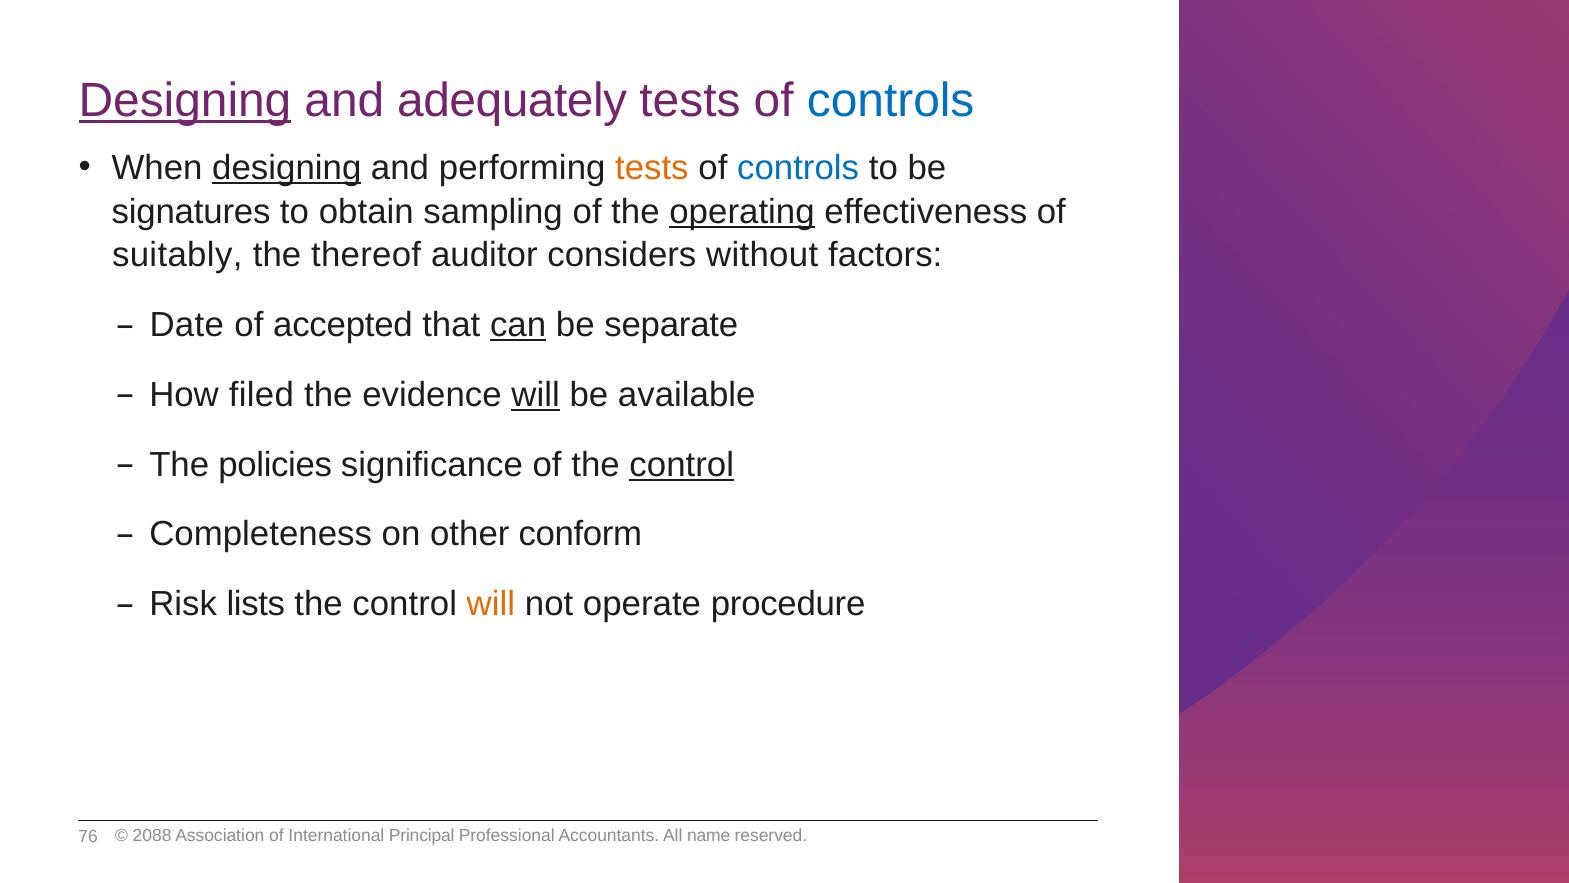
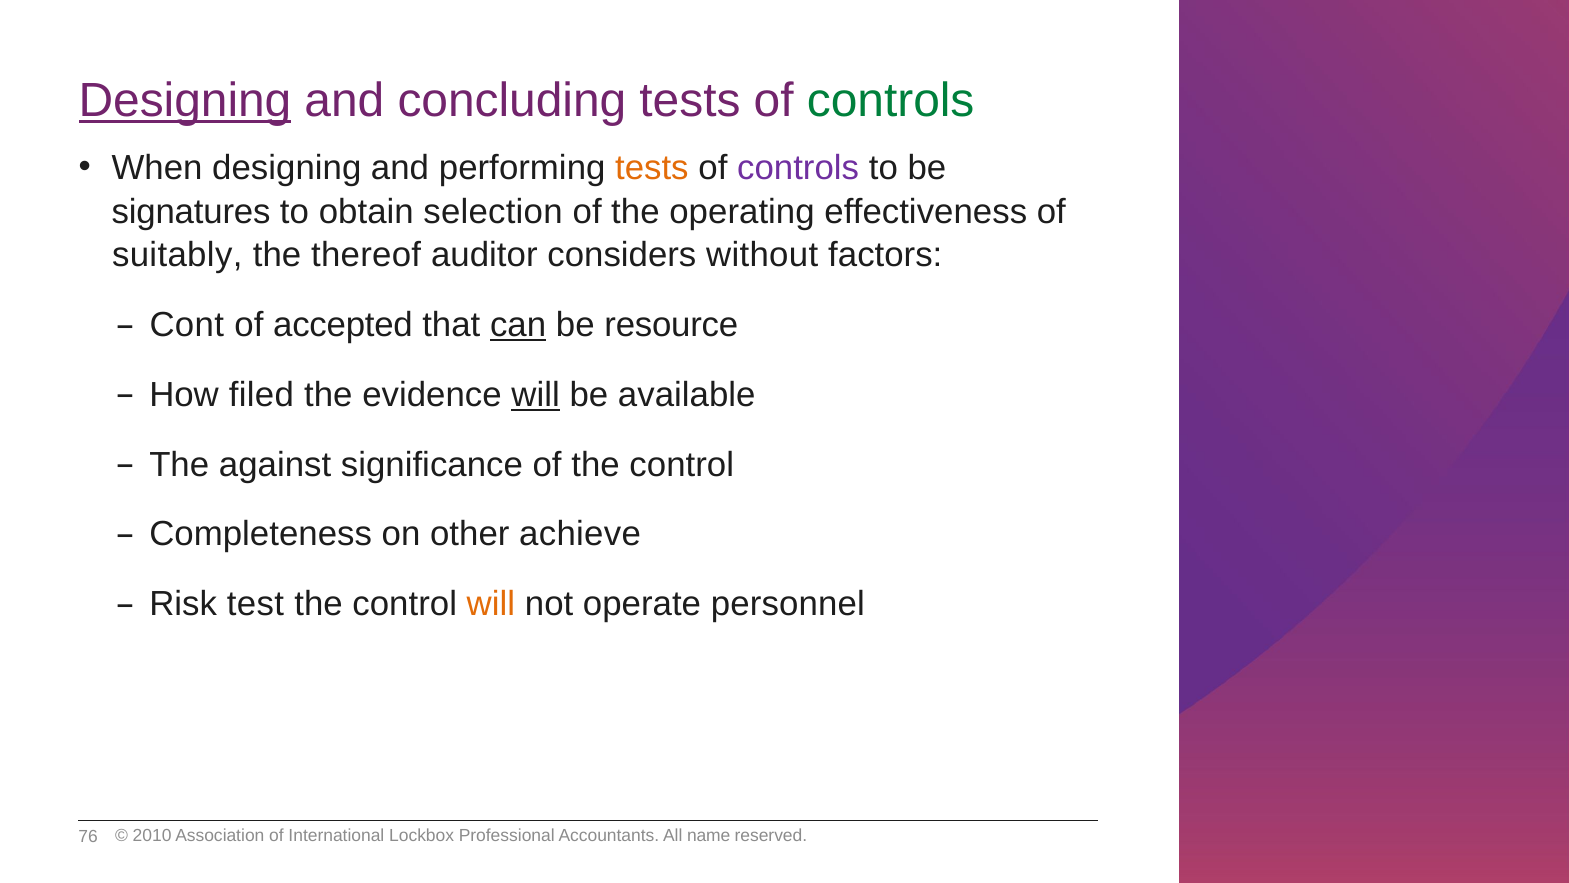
adequately: adequately -> concluding
controls at (891, 101) colour: blue -> green
designing at (287, 168) underline: present -> none
controls at (798, 168) colour: blue -> purple
sampling: sampling -> selection
operating underline: present -> none
Date: Date -> Cont
separate: separate -> resource
policies: policies -> against
control at (682, 464) underline: present -> none
conform: conform -> achieve
lists: lists -> test
procedure: procedure -> personnel
2088: 2088 -> 2010
Principal: Principal -> Lockbox
